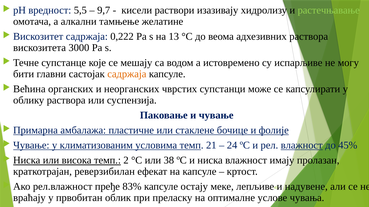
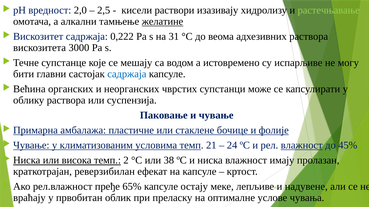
5,5: 5,5 -> 2,0
9,7: 9,7 -> 2,5
желатине underline: none -> present
13: 13 -> 31
садржаја at (127, 74) colour: orange -> blue
83%: 83% -> 65%
